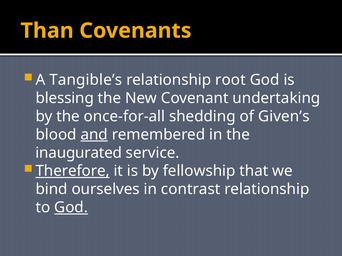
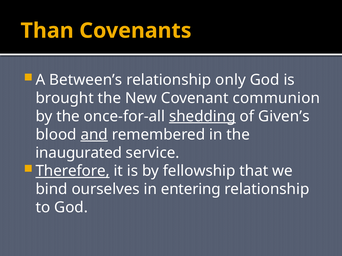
Tangible’s: Tangible’s -> Between’s
root: root -> only
blessing: blessing -> brought
undertaking: undertaking -> communion
shedding underline: none -> present
contrast: contrast -> entering
God at (71, 208) underline: present -> none
